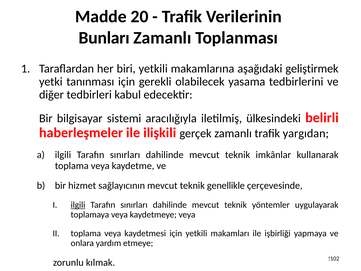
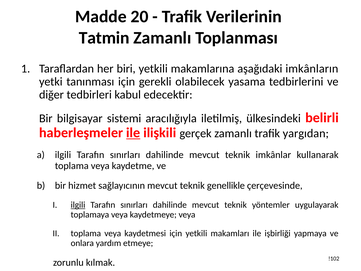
Bunları: Bunları -> Tatmin
geliştirmek: geliştirmek -> imkânların
ile at (133, 133) underline: none -> present
